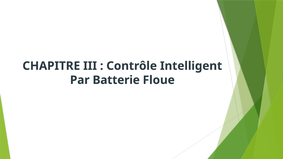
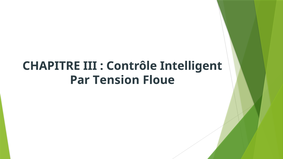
Batterie: Batterie -> Tension
